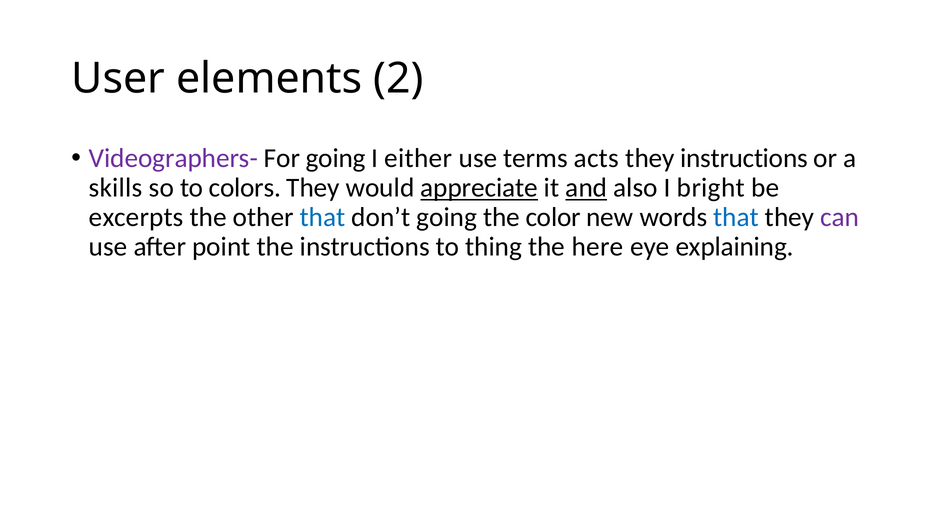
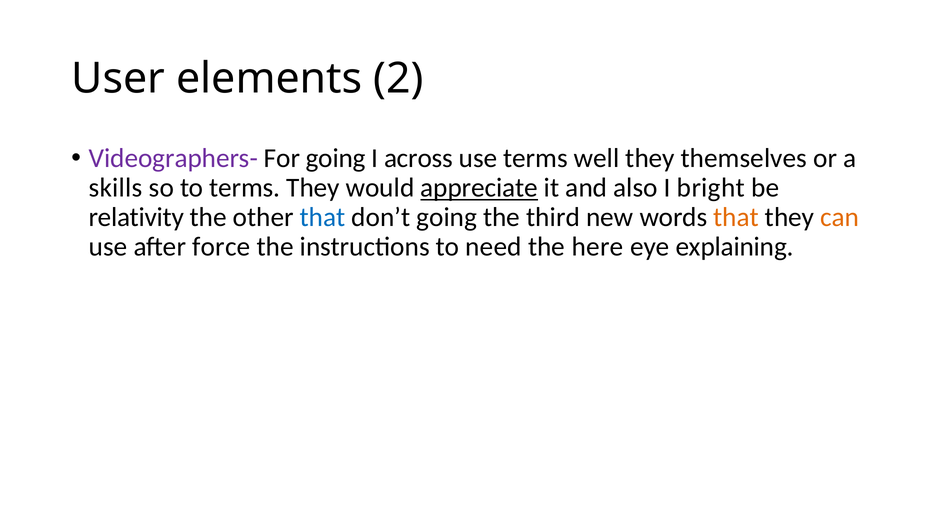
either: either -> across
acts: acts -> well
they instructions: instructions -> themselves
to colors: colors -> terms
and underline: present -> none
excerpts: excerpts -> relativity
color: color -> third
that at (736, 217) colour: blue -> orange
can colour: purple -> orange
point: point -> force
thing: thing -> need
